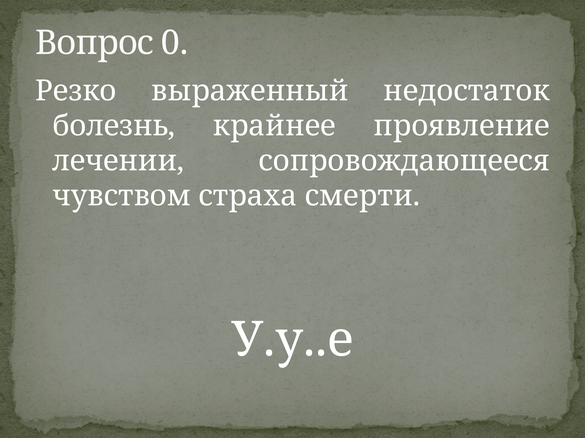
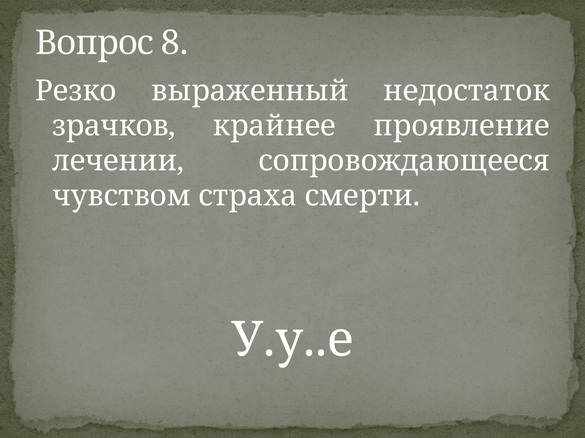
0: 0 -> 8
болезнь: болезнь -> зрачков
